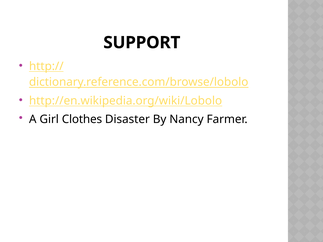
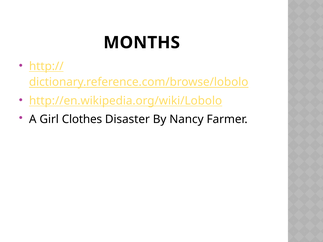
SUPPORT: SUPPORT -> MONTHS
